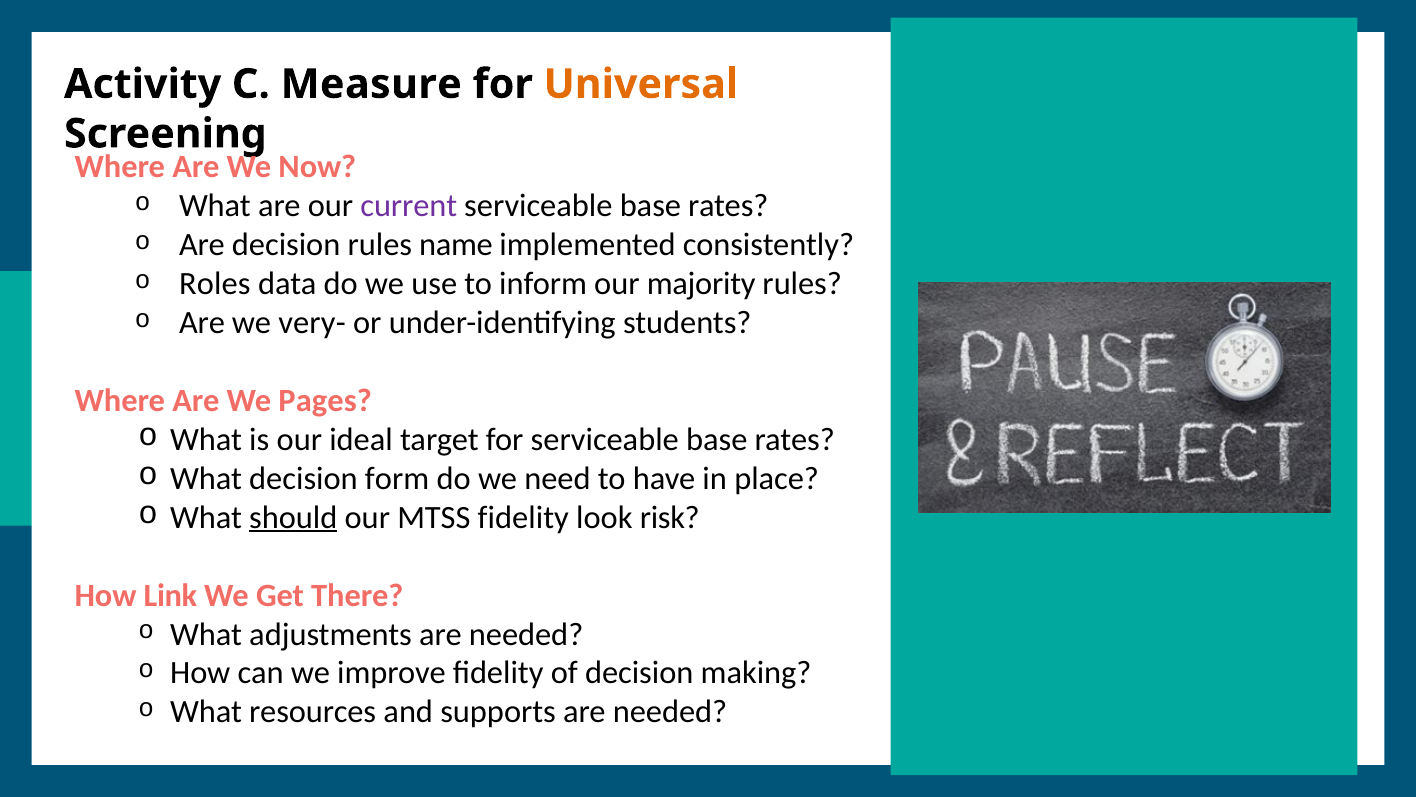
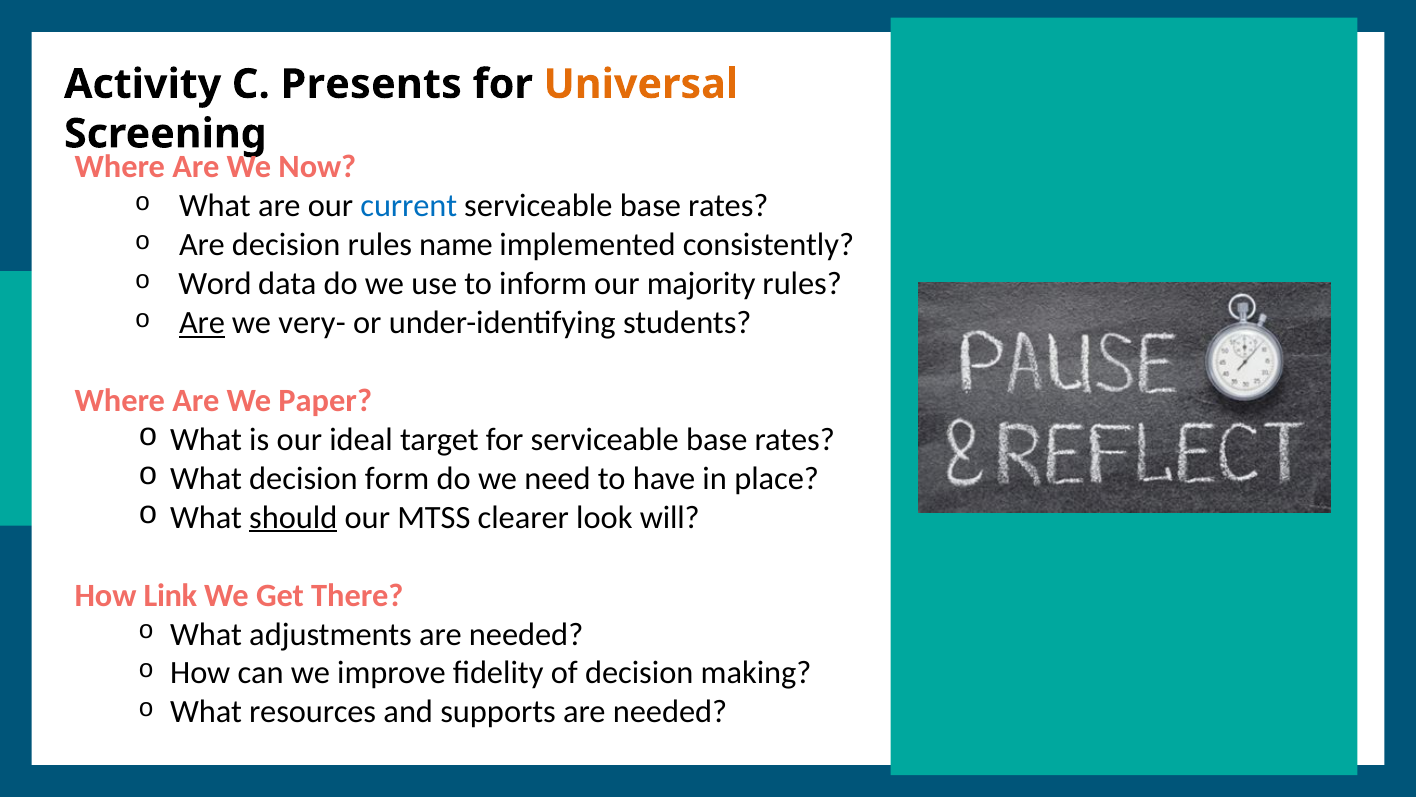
Measure: Measure -> Presents
current colour: purple -> blue
Roles: Roles -> Word
Are at (202, 322) underline: none -> present
Pages: Pages -> Paper
MTSS fidelity: fidelity -> clearer
risk: risk -> will
